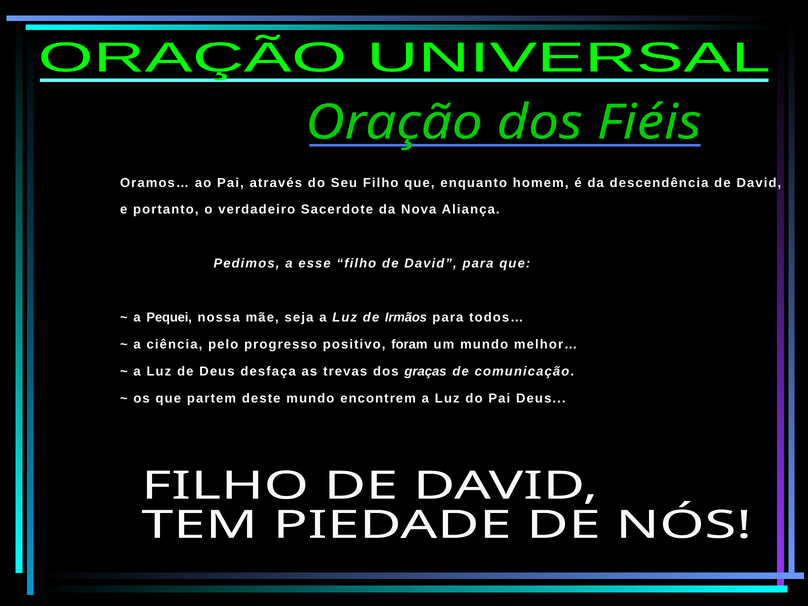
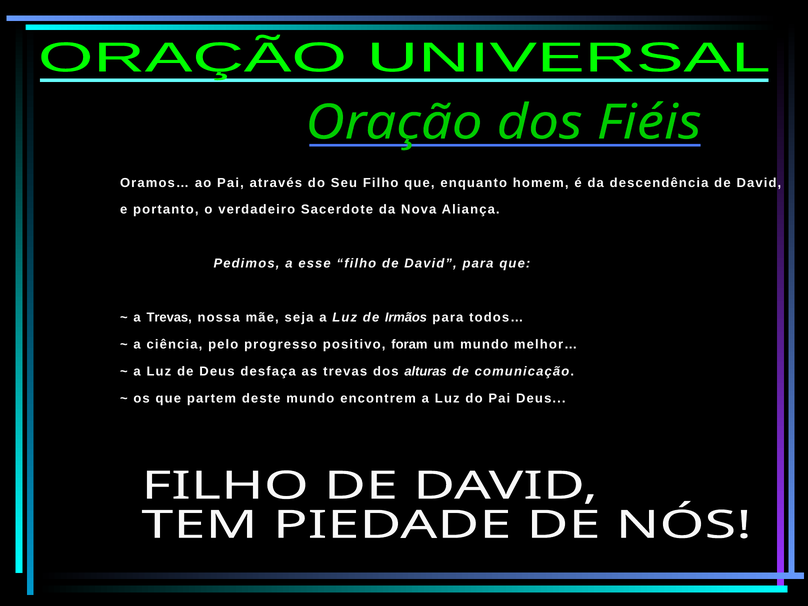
a Pequei: Pequei -> Trevas
graças: graças -> alturas
